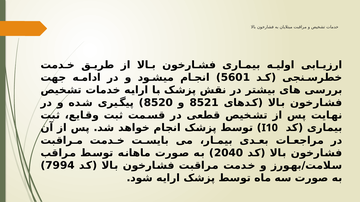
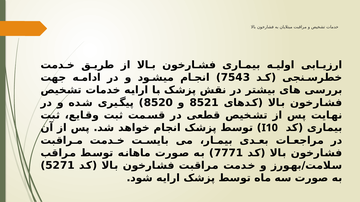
5601: 5601 -> 7543
2040: 2040 -> 7771
7994: 7994 -> 5271
